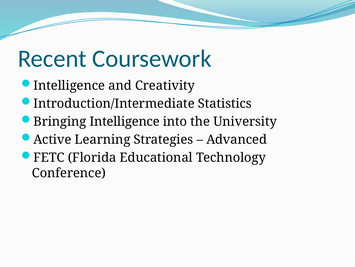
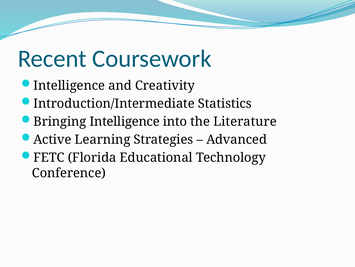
University: University -> Literature
